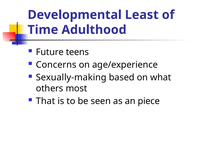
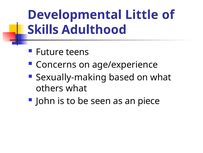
Least: Least -> Little
Time: Time -> Skills
others most: most -> what
That: That -> John
